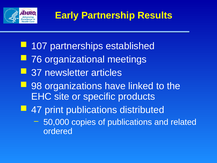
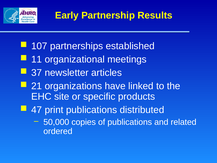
76: 76 -> 11
98: 98 -> 21
